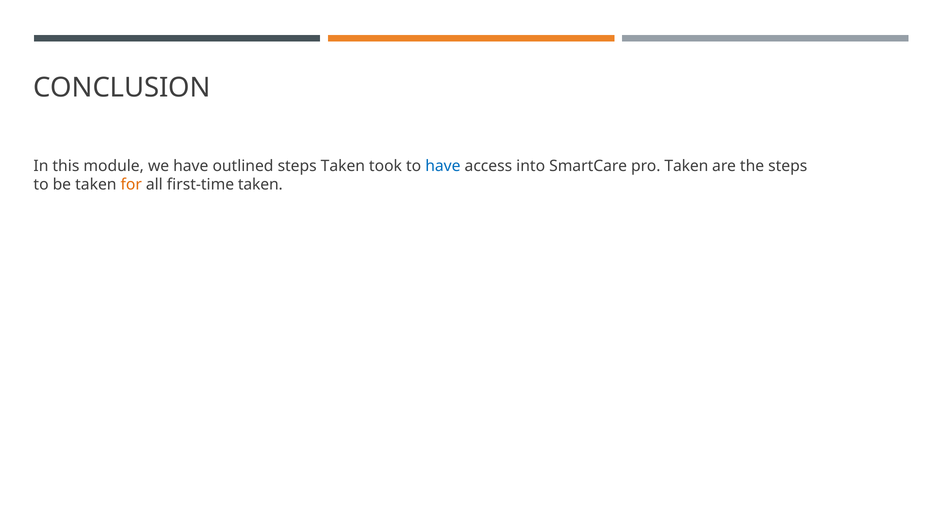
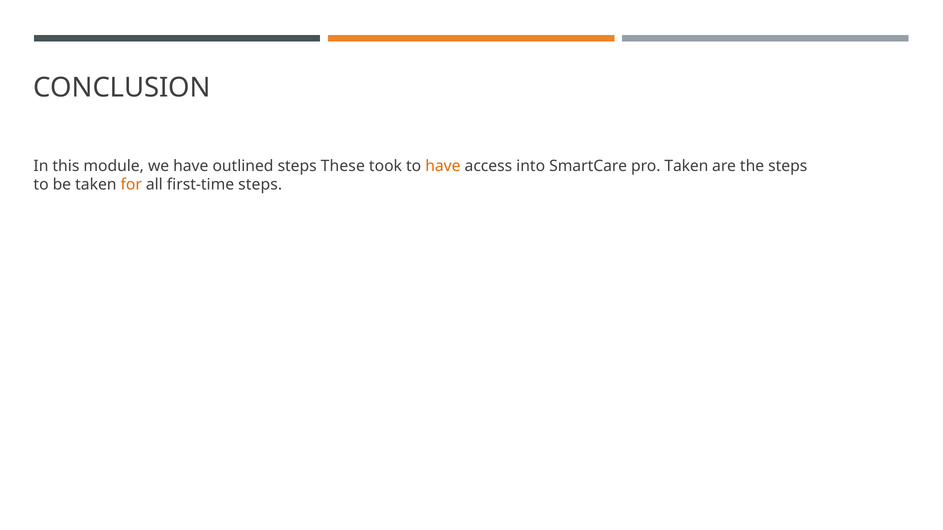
steps Taken: Taken -> These
have at (443, 166) colour: blue -> orange
first-time taken: taken -> steps
